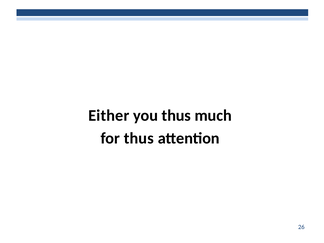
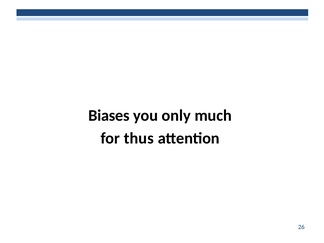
Either: Either -> Biases
you thus: thus -> only
